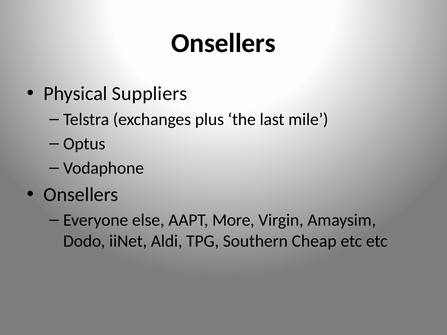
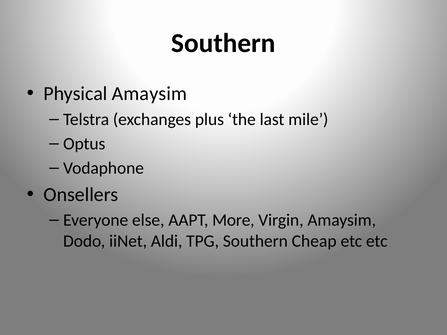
Onsellers at (223, 43): Onsellers -> Southern
Physical Suppliers: Suppliers -> Amaysim
